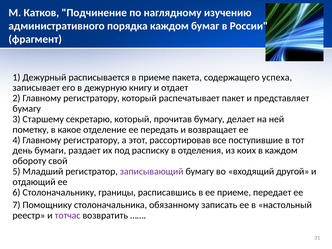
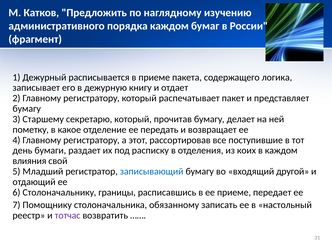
Подчинение: Подчинение -> Предложить
успеха: успеха -> логика
обороту: обороту -> влияния
записывающий colour: purple -> blue
